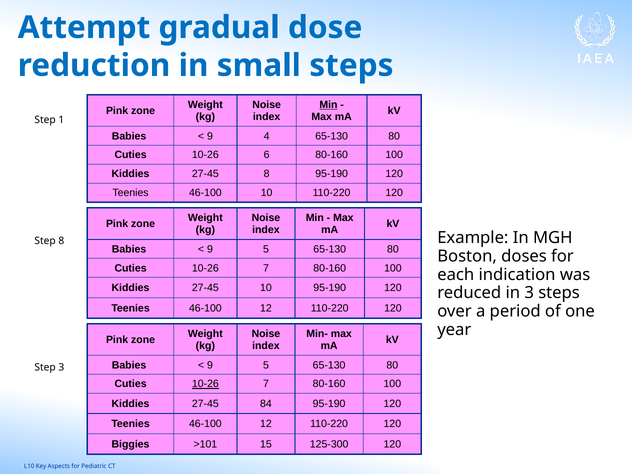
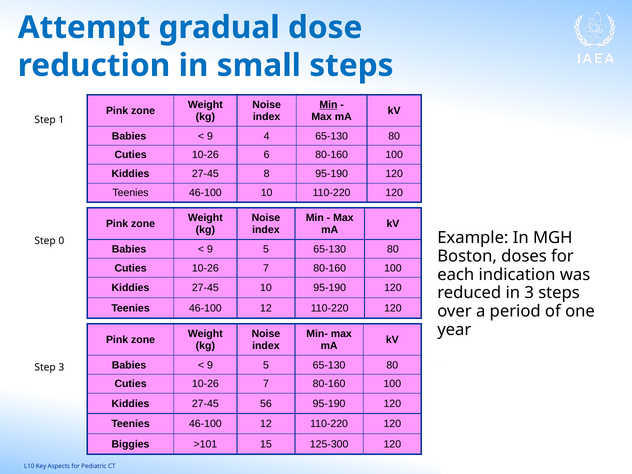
Step 8: 8 -> 0
10-26 at (205, 384) underline: present -> none
84: 84 -> 56
